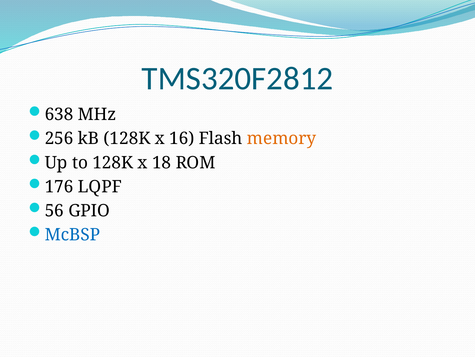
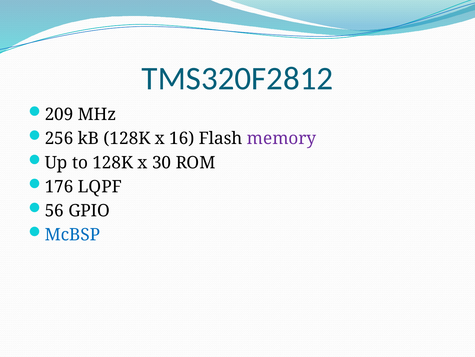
638: 638 -> 209
memory colour: orange -> purple
18: 18 -> 30
